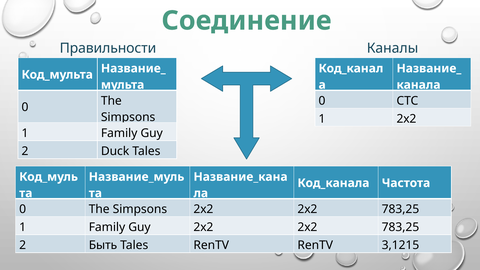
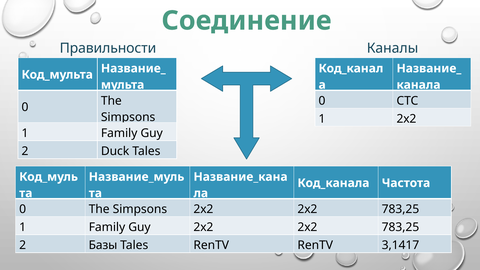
Быть: Быть -> Базы
3,1215: 3,1215 -> 3,1417
